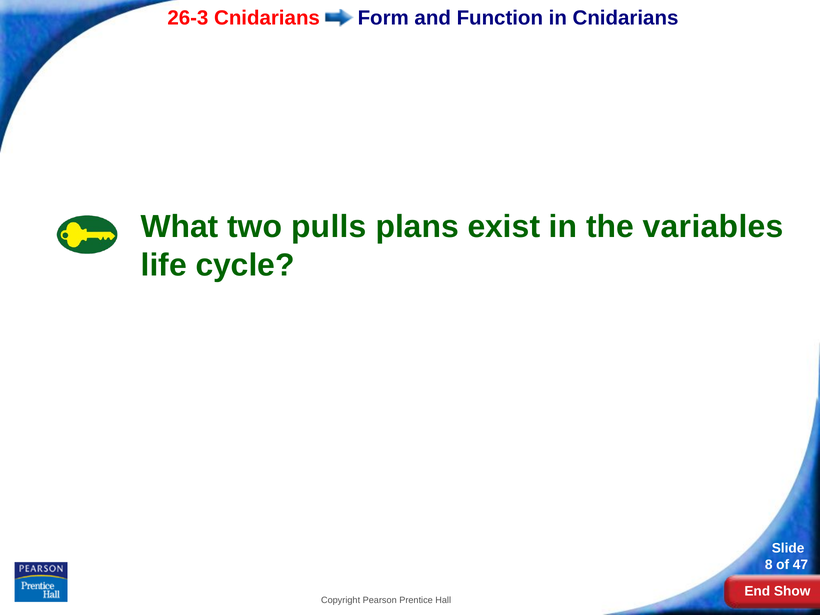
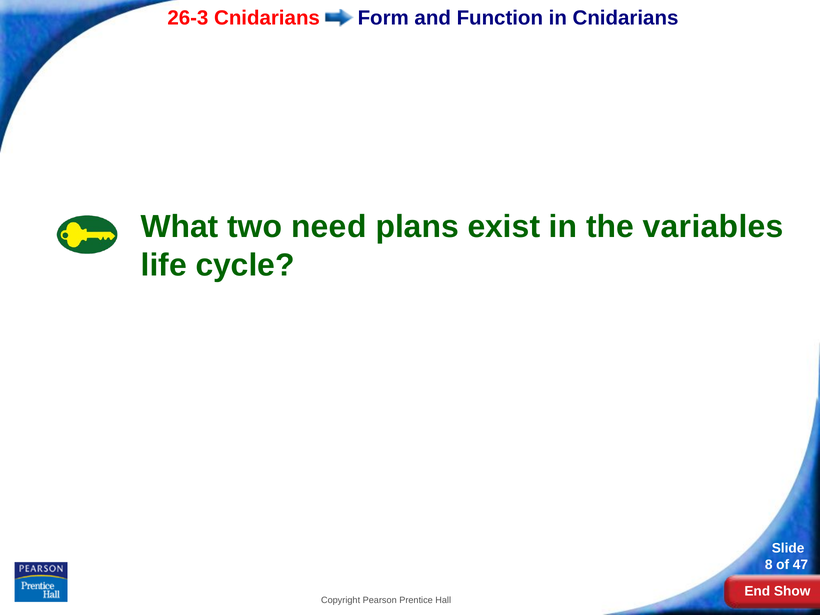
pulls: pulls -> need
